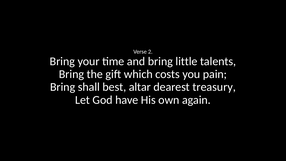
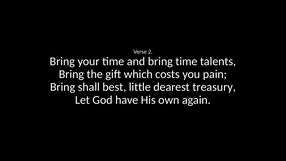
bring little: little -> time
altar: altar -> little
